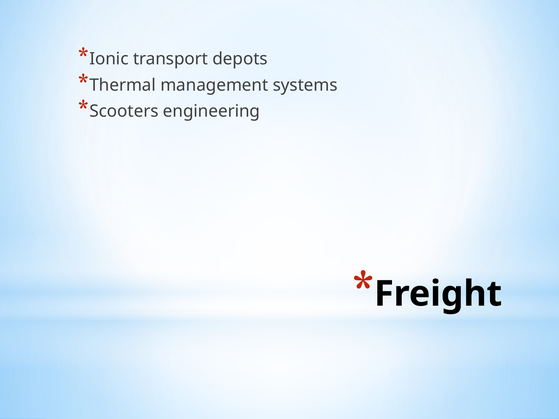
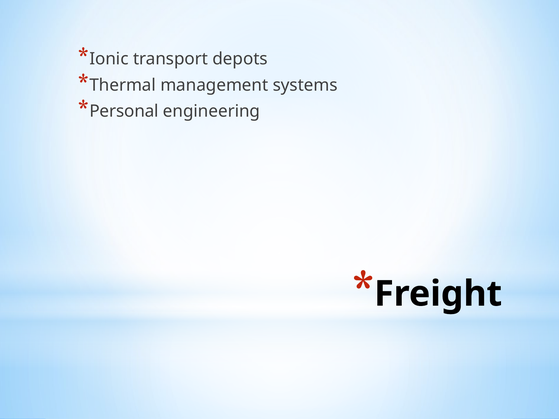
Scooters: Scooters -> Personal
